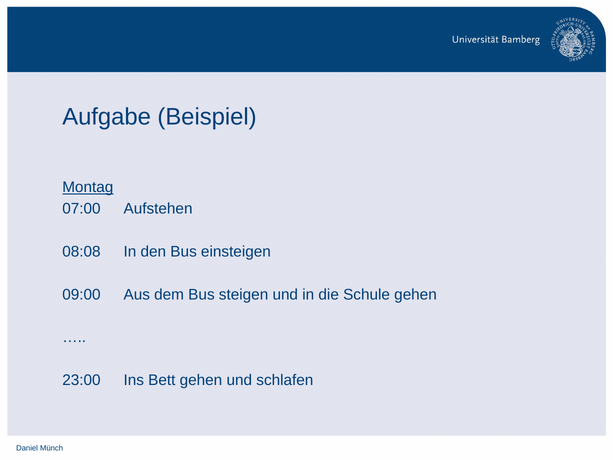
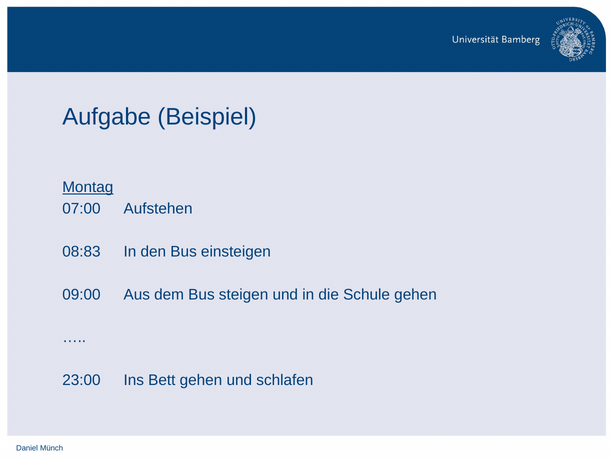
08:08: 08:08 -> 08:83
